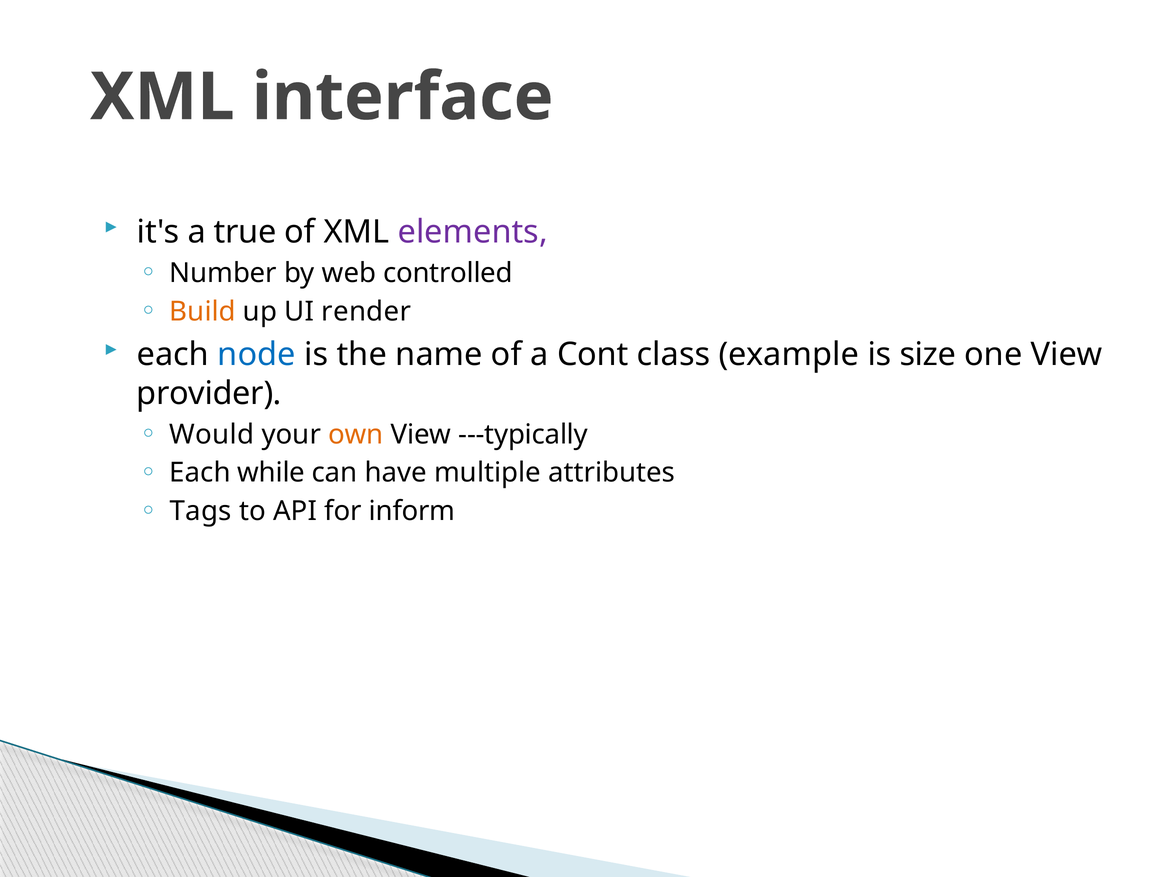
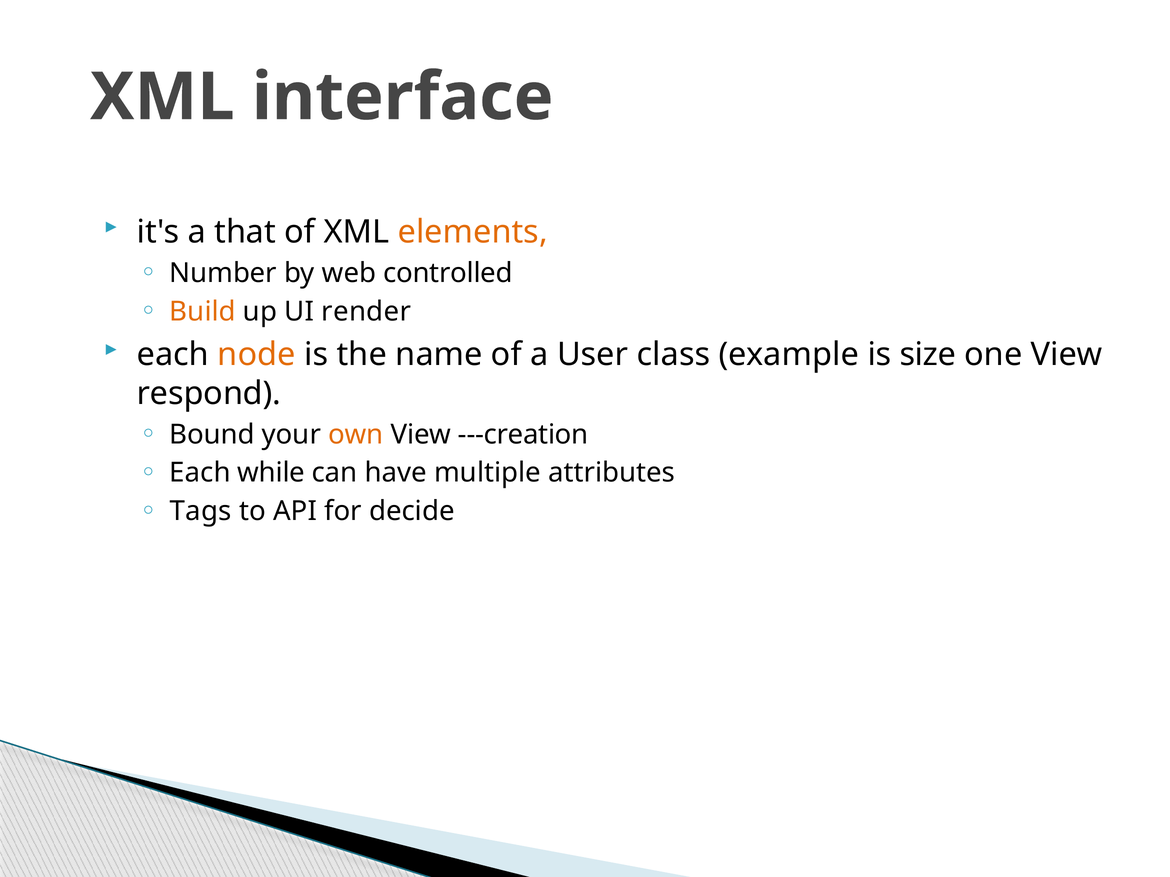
true: true -> that
elements colour: purple -> orange
node colour: blue -> orange
Cont: Cont -> User
provider: provider -> respond
Would: Would -> Bound
---typically: ---typically -> ---creation
inform: inform -> decide
